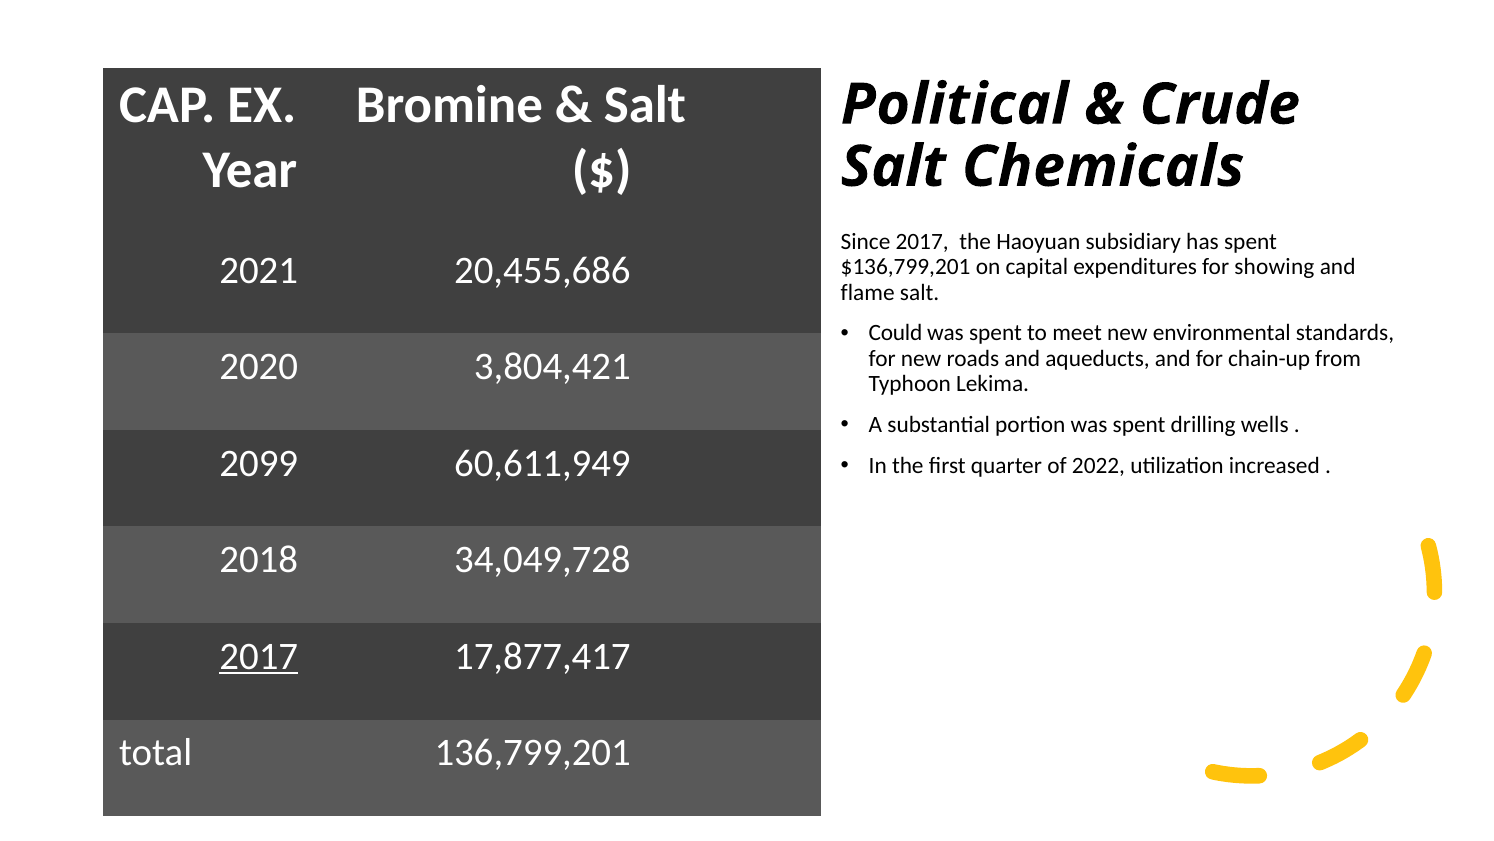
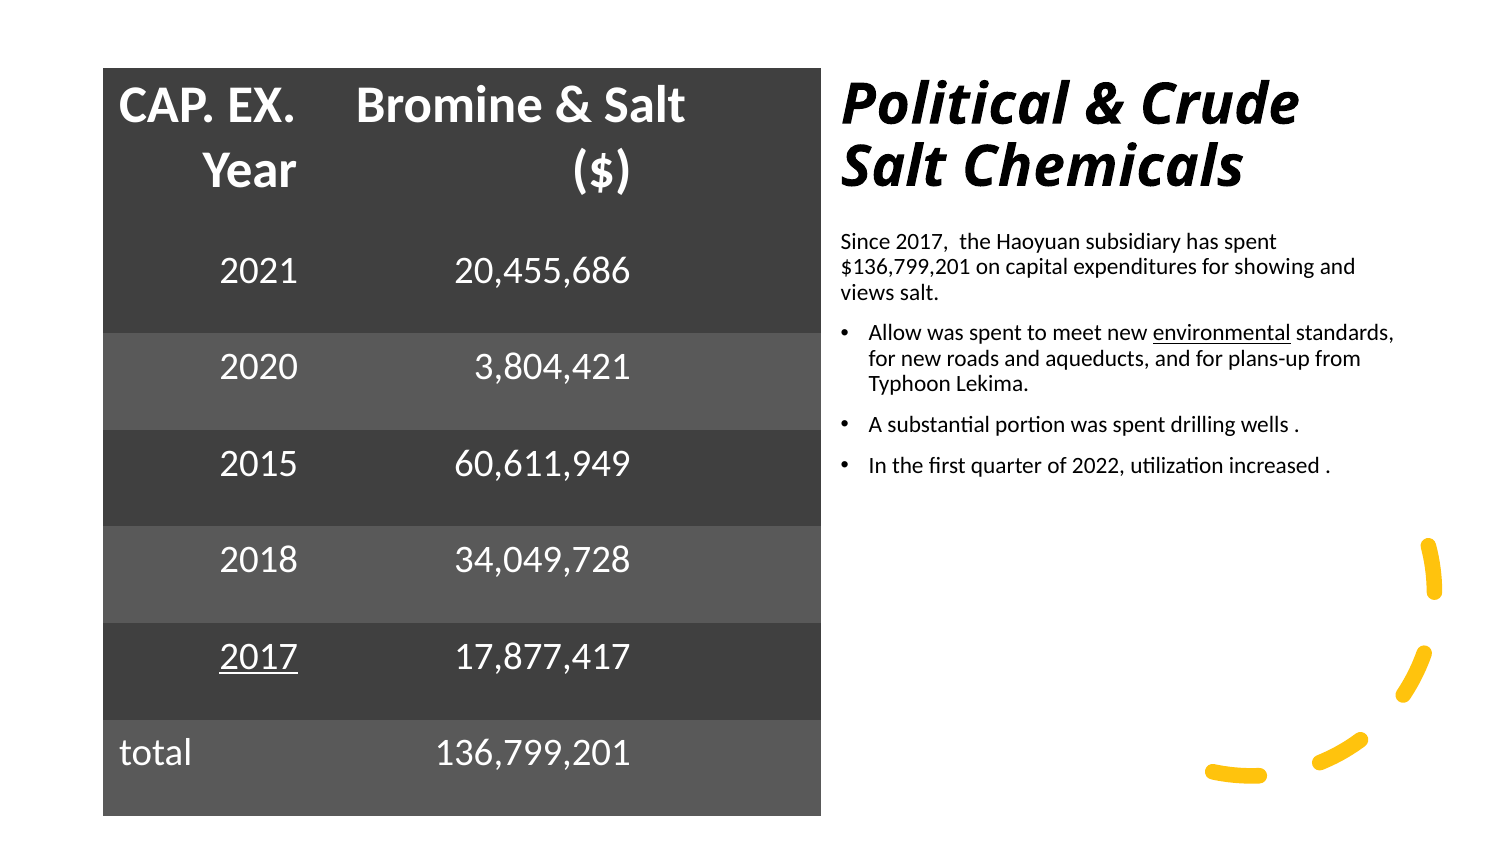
flame: flame -> views
Could: Could -> Allow
environmental underline: none -> present
chain-up: chain-up -> plans-up
2099: 2099 -> 2015
